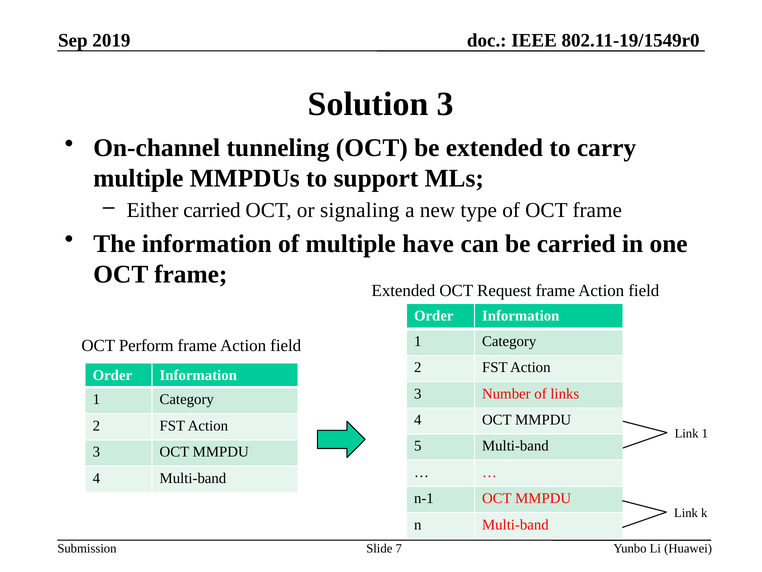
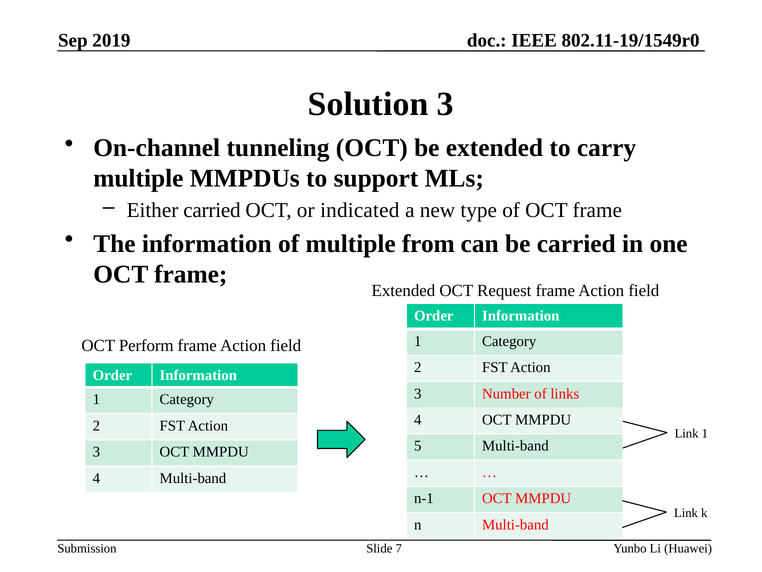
signaling: signaling -> indicated
have: have -> from
